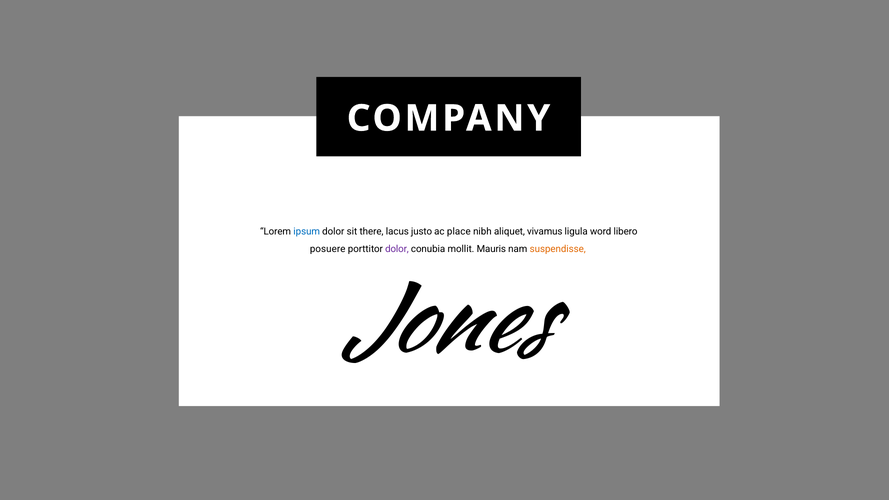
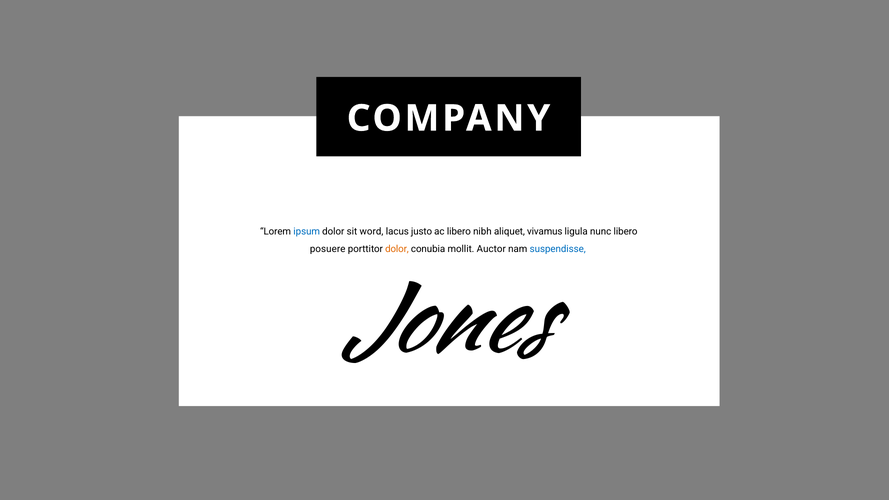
there: there -> word
ac place: place -> libero
word: word -> nunc
dolor at (397, 249) colour: purple -> orange
Mauris: Mauris -> Auctor
suspendisse colour: orange -> blue
